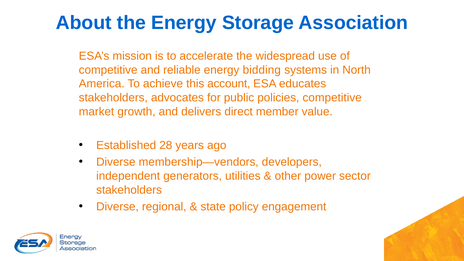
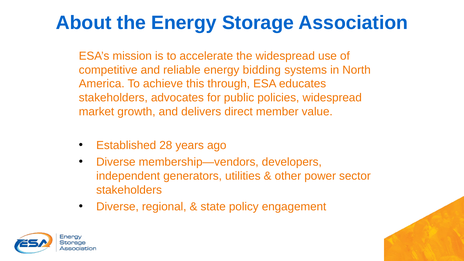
account: account -> through
policies competitive: competitive -> widespread
